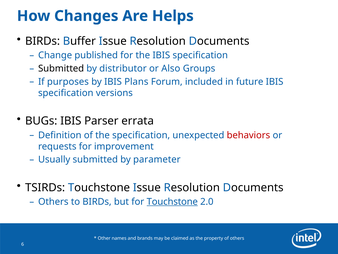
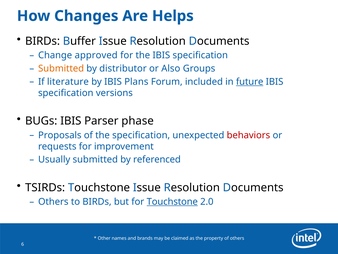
published: published -> approved
Submitted at (61, 68) colour: black -> orange
purposes: purposes -> literature
future underline: none -> present
errata: errata -> phase
Definition: Definition -> Proposals
parameter: parameter -> referenced
